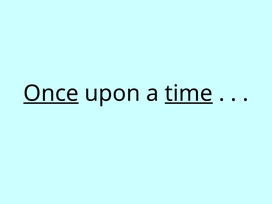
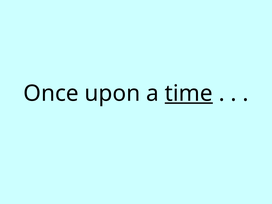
Once underline: present -> none
